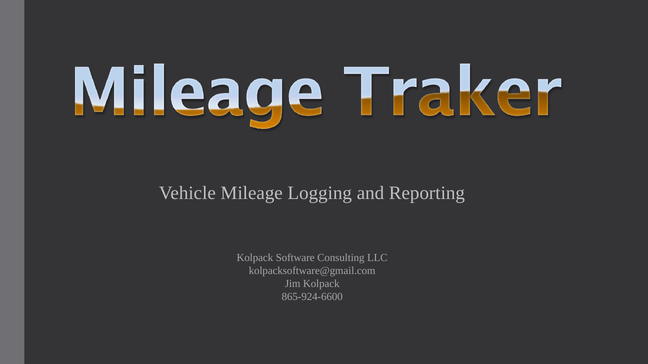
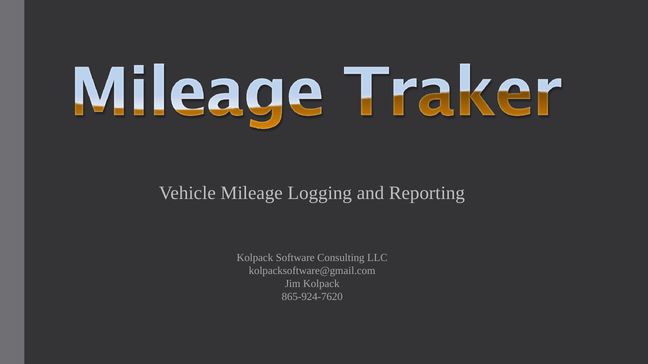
865-924-6600: 865-924-6600 -> 865-924-7620
